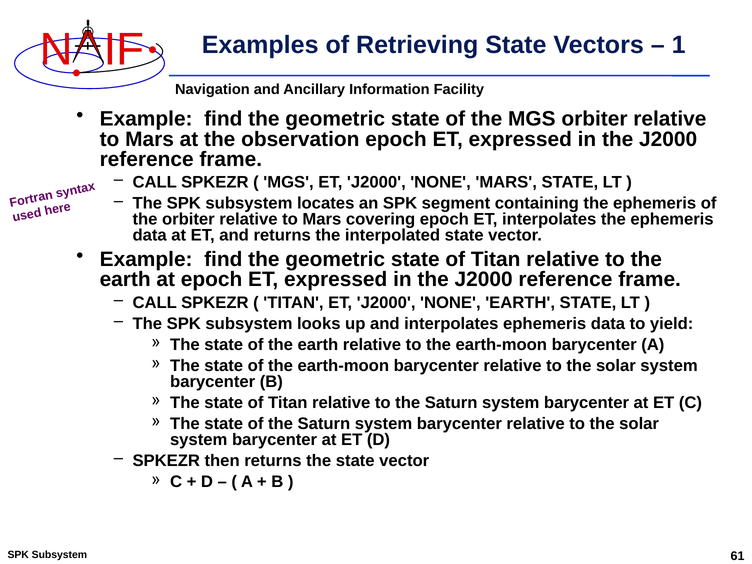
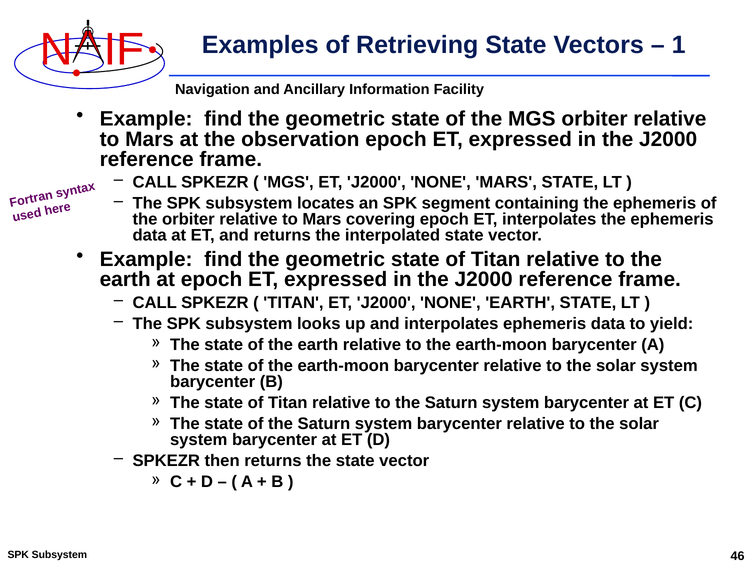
61: 61 -> 46
